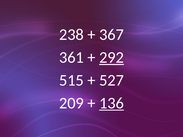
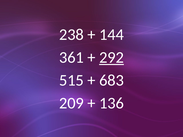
367: 367 -> 144
527: 527 -> 683
136 underline: present -> none
